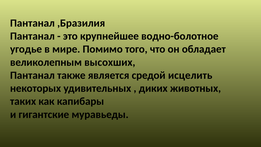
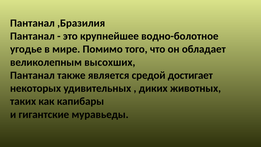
исцелить: исцелить -> достигает
